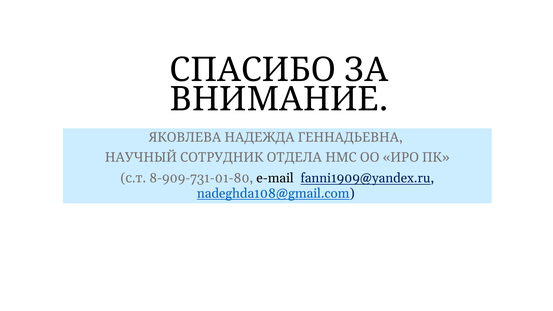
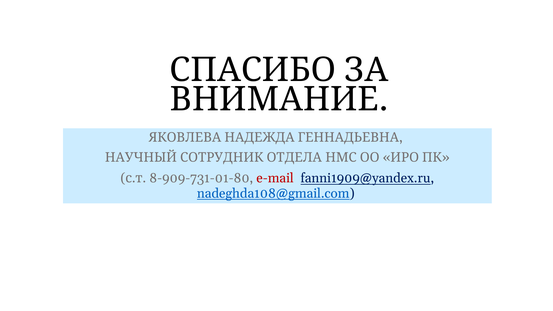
e-mail colour: black -> red
